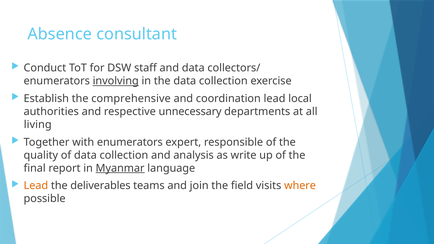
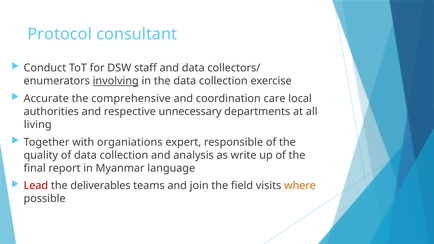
Absence: Absence -> Protocol
Establish: Establish -> Accurate
coordination lead: lead -> care
with enumerators: enumerators -> organiations
Myanmar underline: present -> none
Lead at (36, 186) colour: orange -> red
